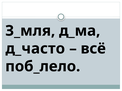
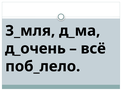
д_часто: д_часто -> д_очень
